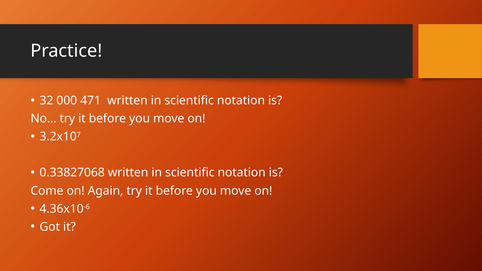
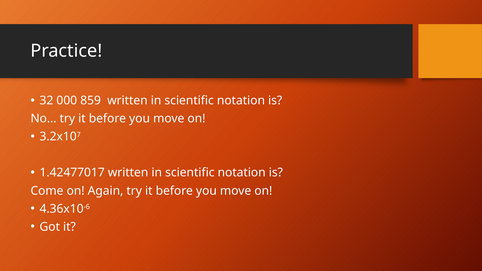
471: 471 -> 859
0.33827068: 0.33827068 -> 1.42477017
